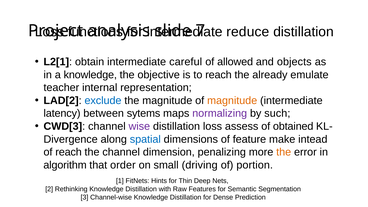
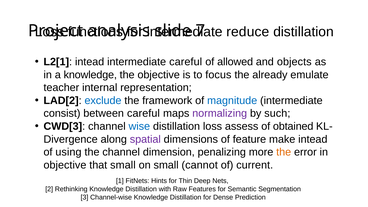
L2[1 obtain: obtain -> intead
to reach: reach -> focus
the magnitude: magnitude -> framework
magnitude at (232, 101) colour: orange -> blue
latency: latency -> consist
between sytems: sytems -> careful
wise colour: purple -> blue
spatial colour: blue -> purple
of reach: reach -> using
algorithm at (65, 165): algorithm -> objective
that order: order -> small
driving: driving -> cannot
portion: portion -> current
